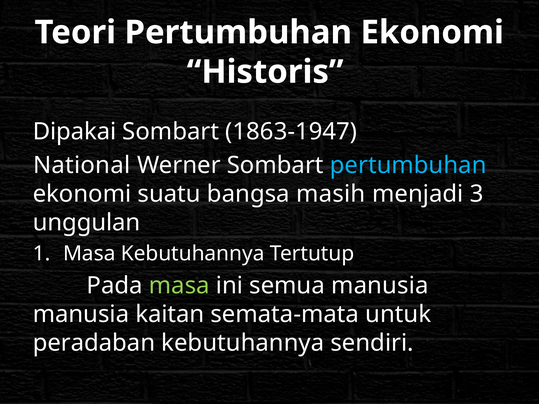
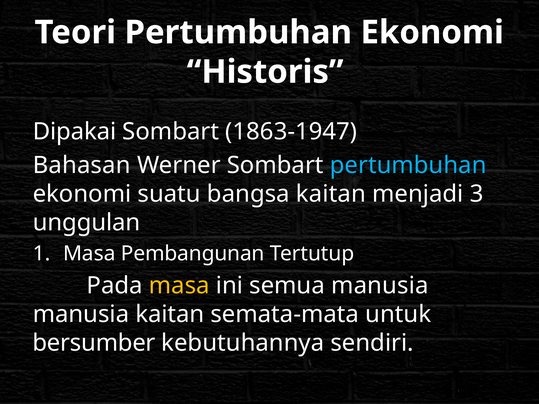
National: National -> Bahasan
bangsa masih: masih -> kaitan
Masa Kebutuhannya: Kebutuhannya -> Pembangunan
masa at (179, 286) colour: light green -> yellow
peradaban: peradaban -> bersumber
